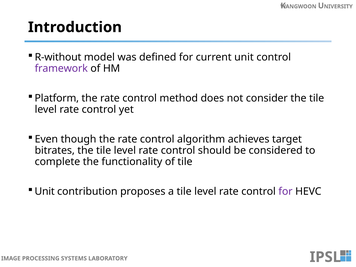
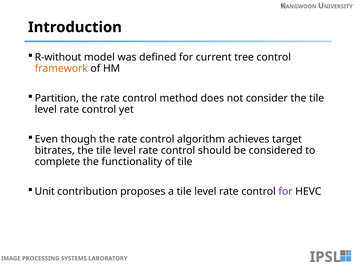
current unit: unit -> tree
framework colour: purple -> orange
Platform: Platform -> Partition
